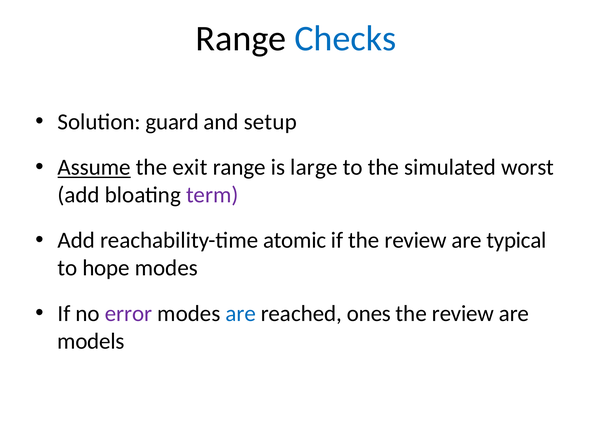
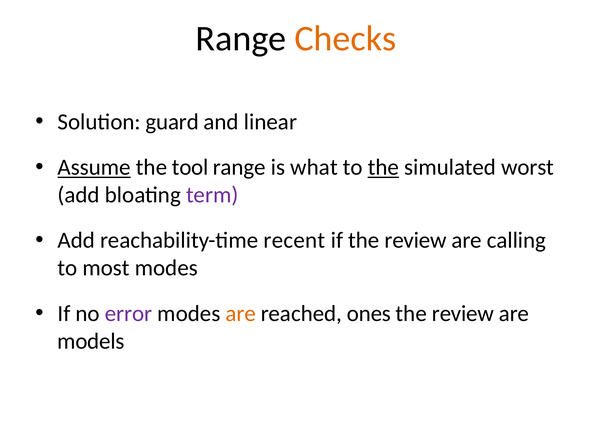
Checks colour: blue -> orange
setup: setup -> linear
exit: exit -> tool
large: large -> what
the at (383, 167) underline: none -> present
atomic: atomic -> recent
typical: typical -> calling
hope: hope -> most
are at (241, 313) colour: blue -> orange
